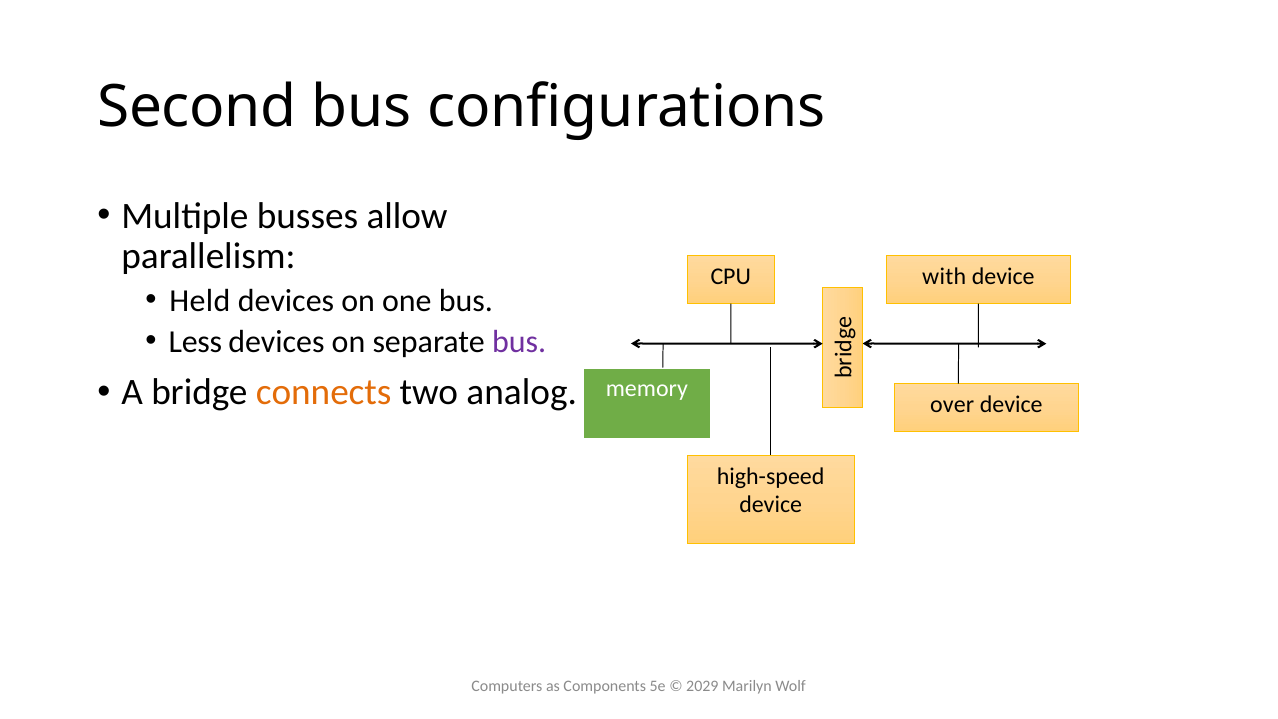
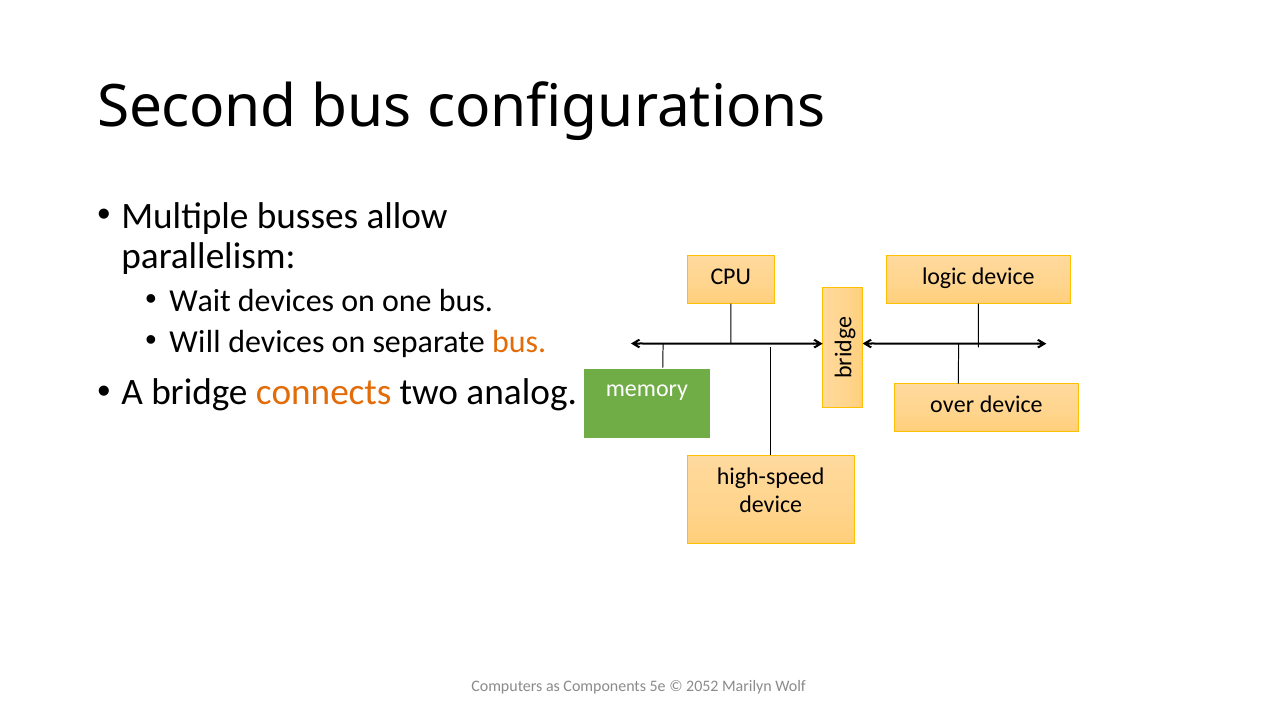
with: with -> logic
Held: Held -> Wait
Less: Less -> Will
bus at (519, 342) colour: purple -> orange
2029: 2029 -> 2052
